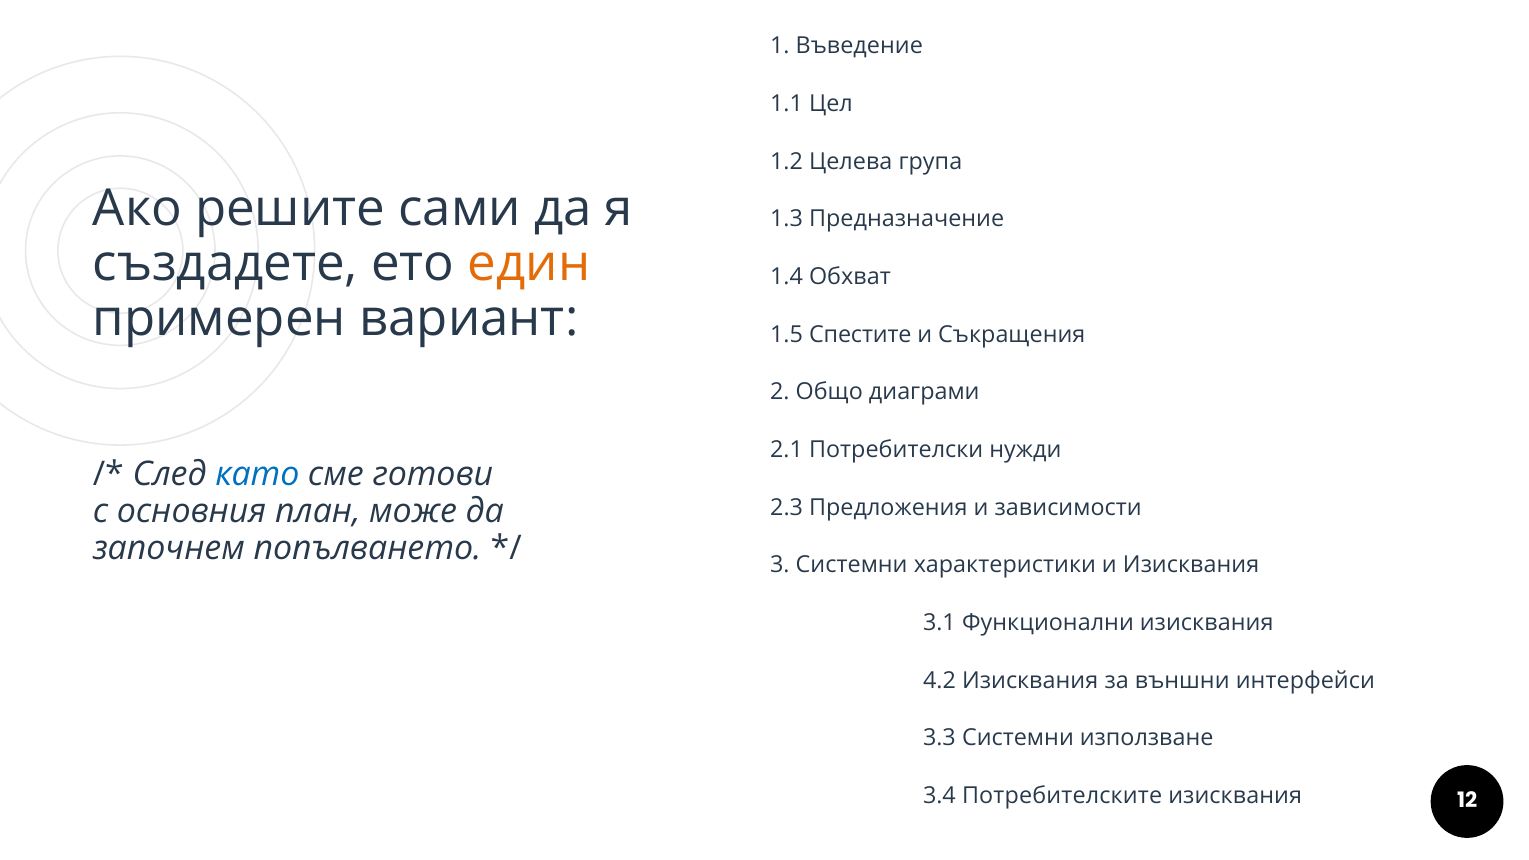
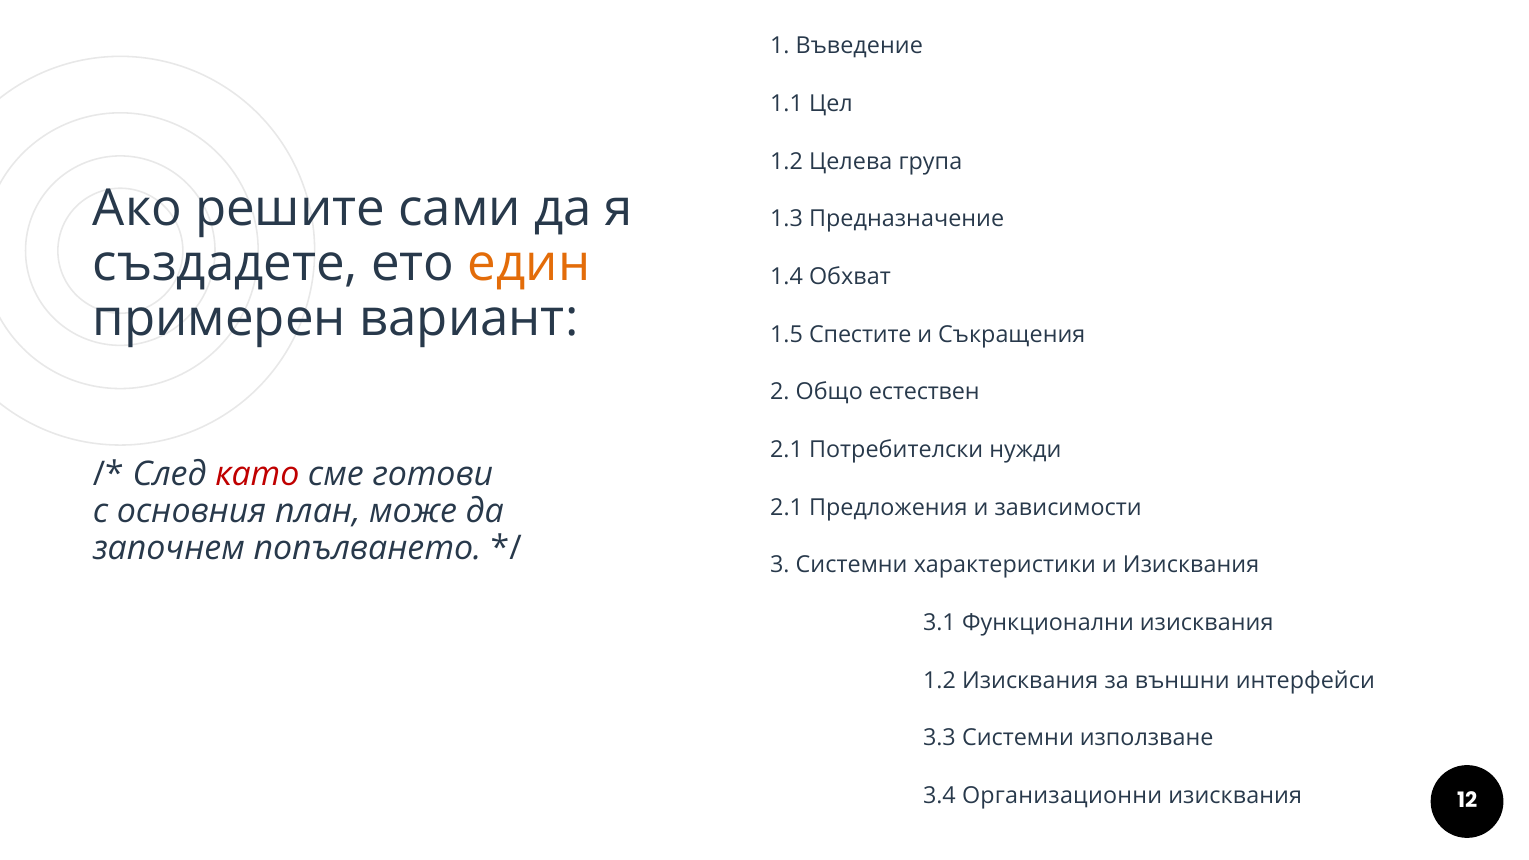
диаграми: диаграми -> естествен
като colour: blue -> red
2.3 at (787, 507): 2.3 -> 2.1
4.2 at (939, 680): 4.2 -> 1.2
Потребителските: Потребителските -> Организационни
